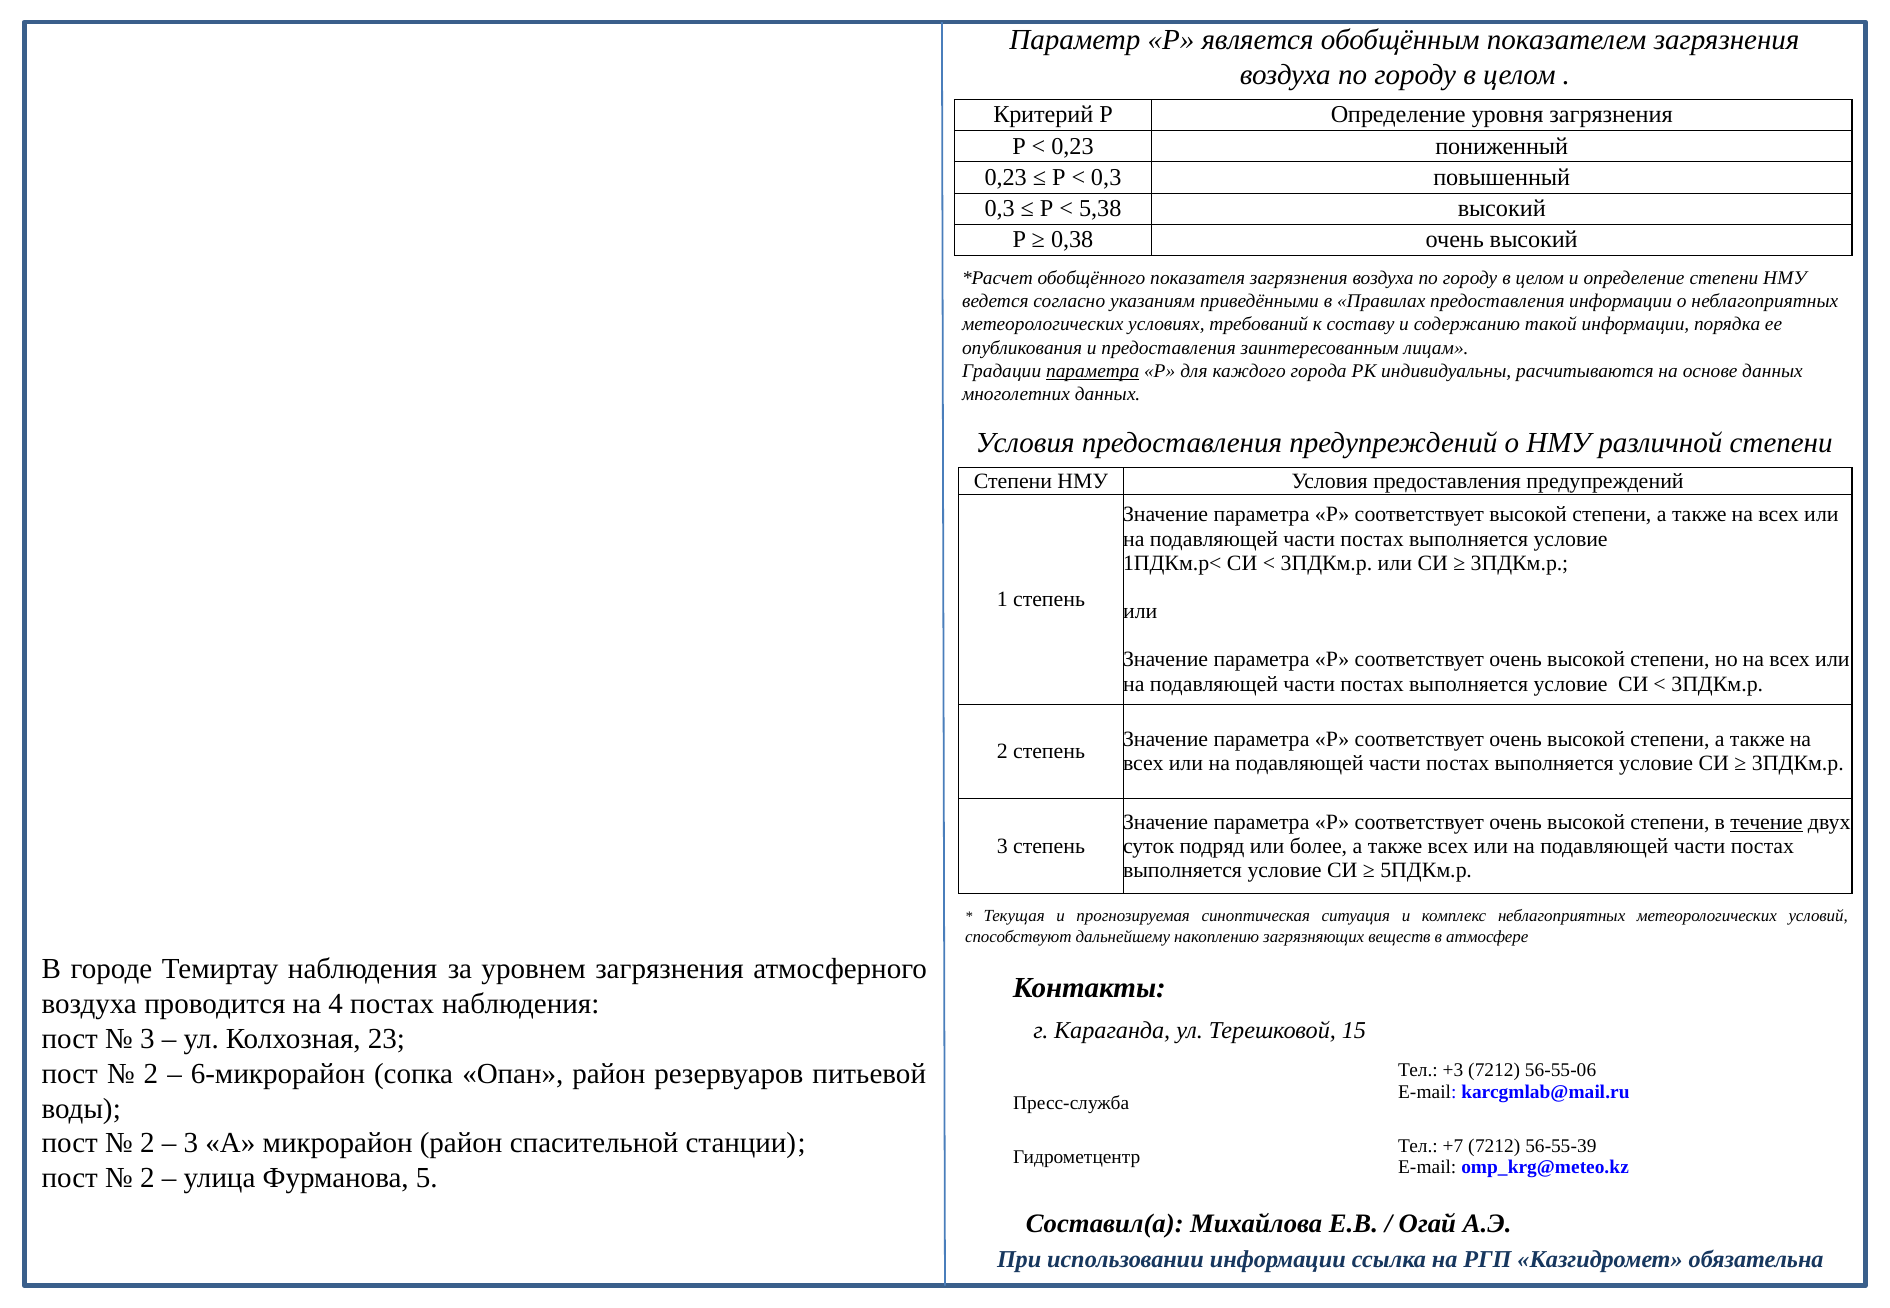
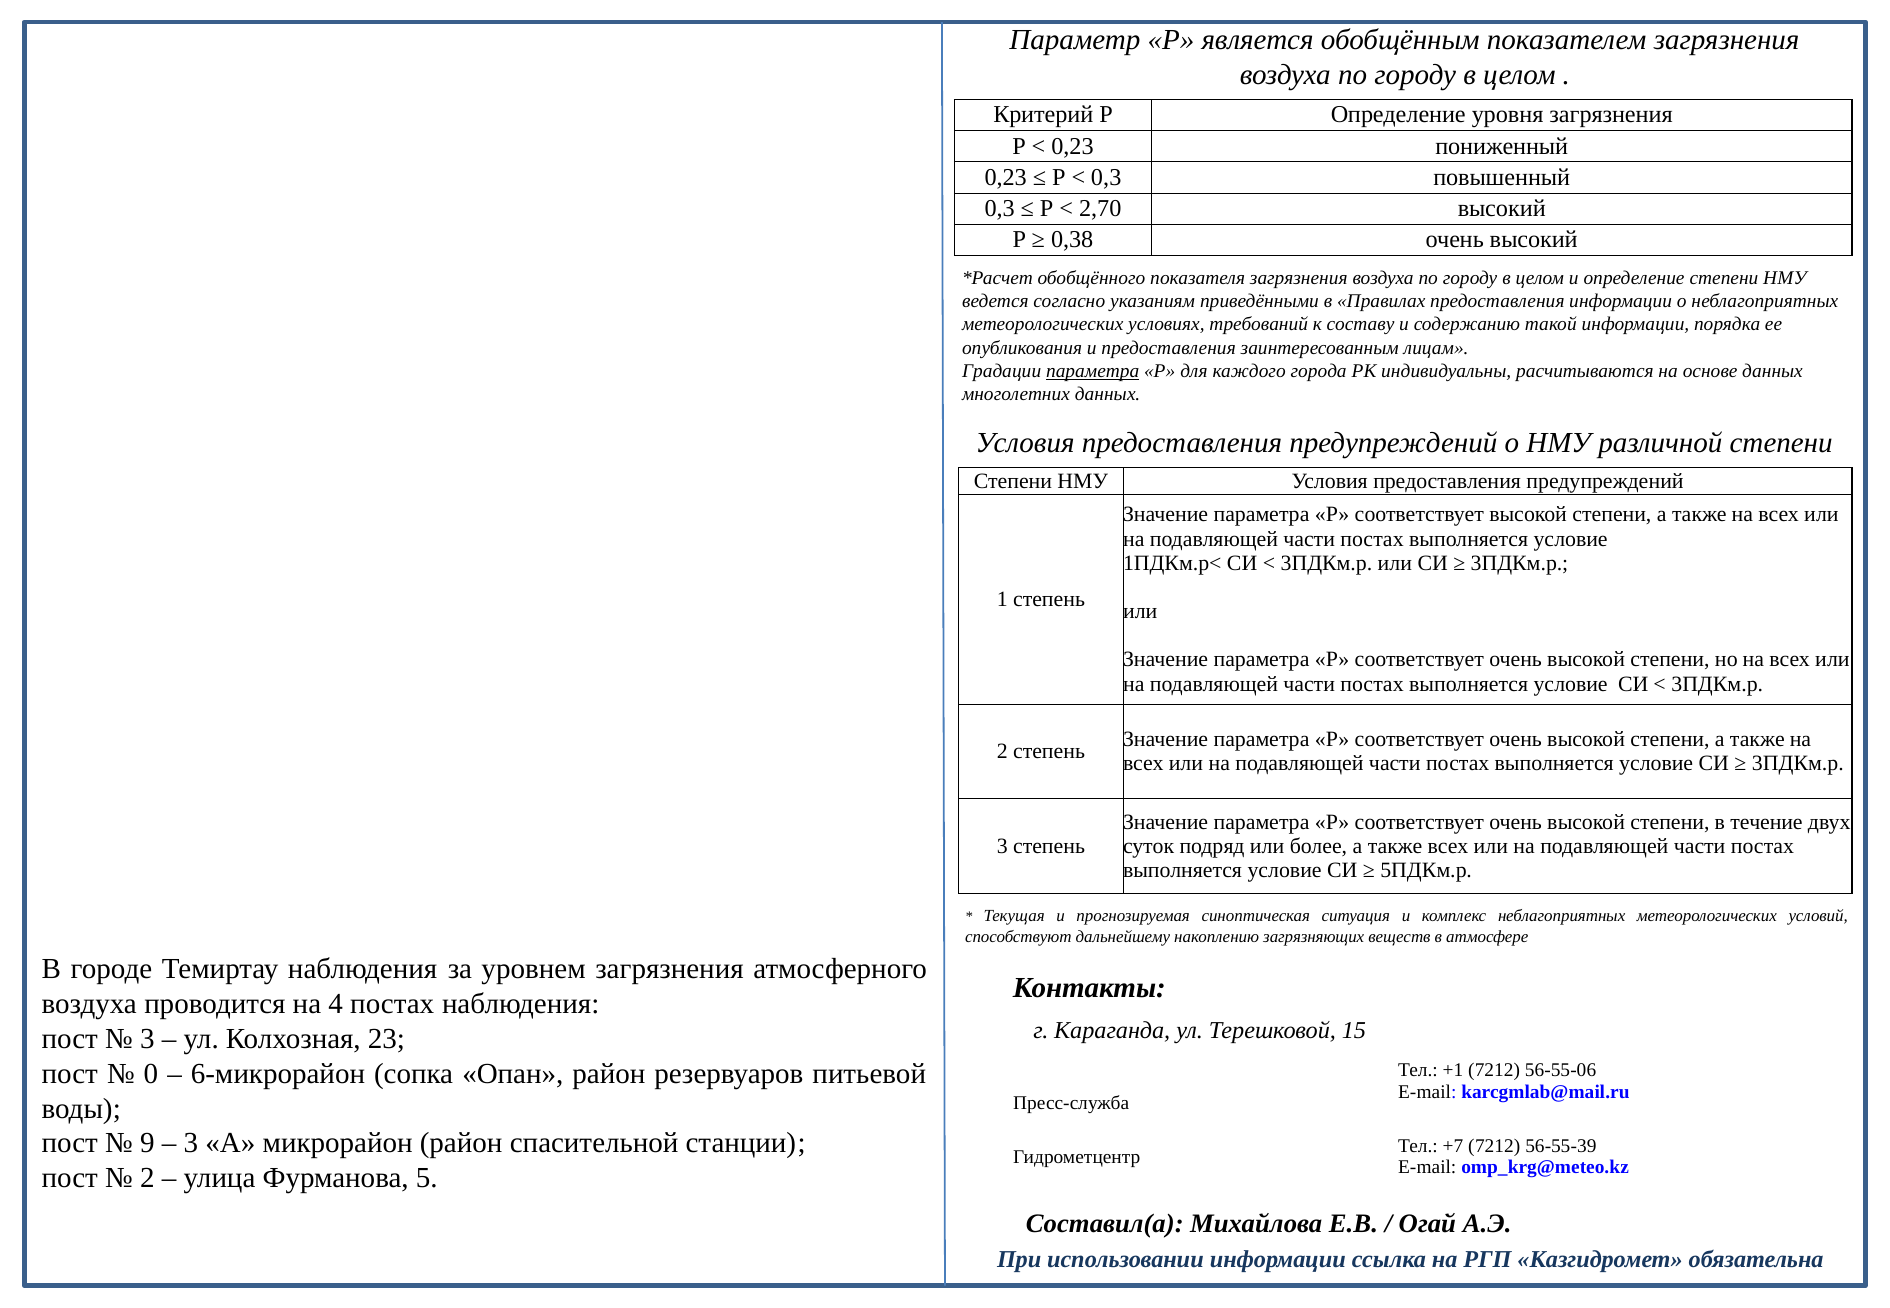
5,38: 5,38 -> 2,70
течение underline: present -> none
2 at (151, 1074): 2 -> 0
+3: +3 -> +1
2 at (147, 1144): 2 -> 9
